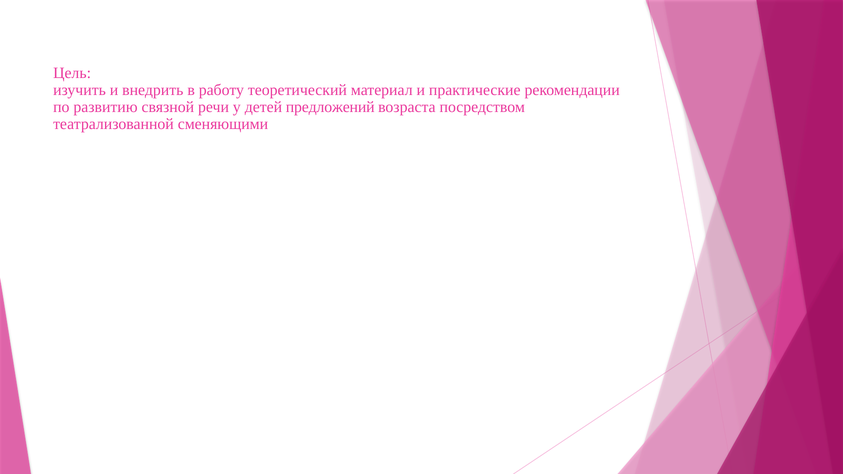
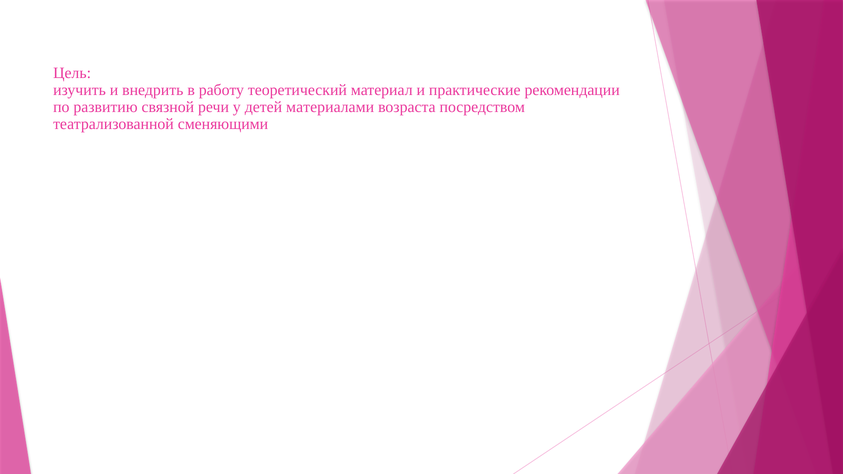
предложений: предложений -> материалами
